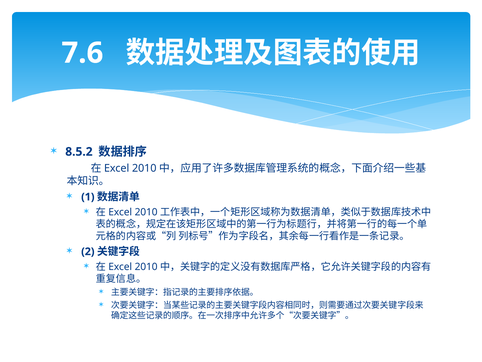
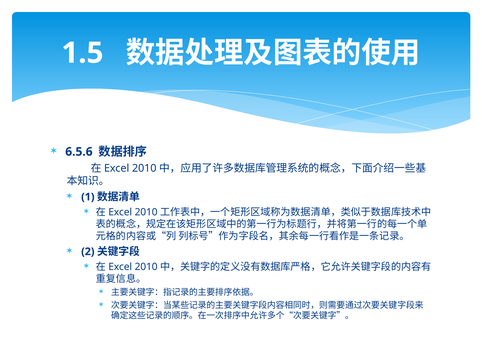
7.6: 7.6 -> 1.5
8.5.2: 8.5.2 -> 6.5.6
